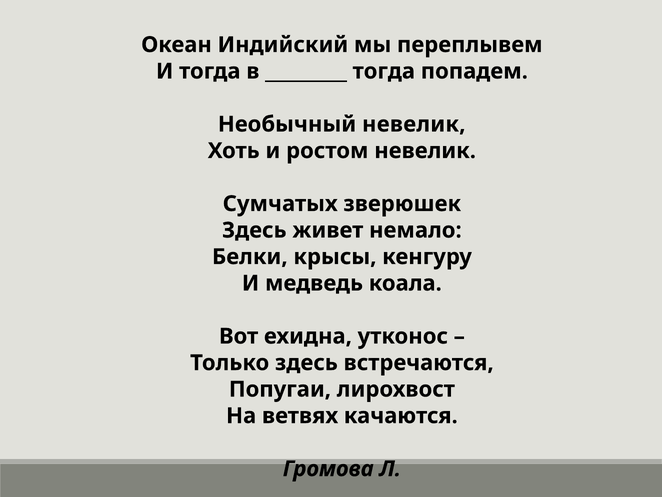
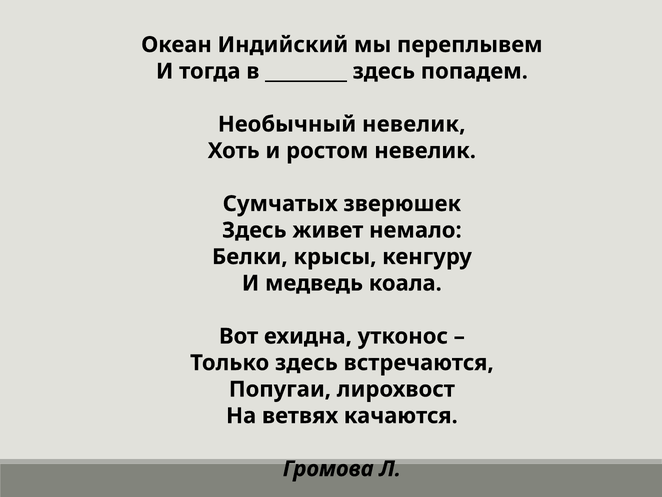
тогда at (384, 71): тогда -> здесь
